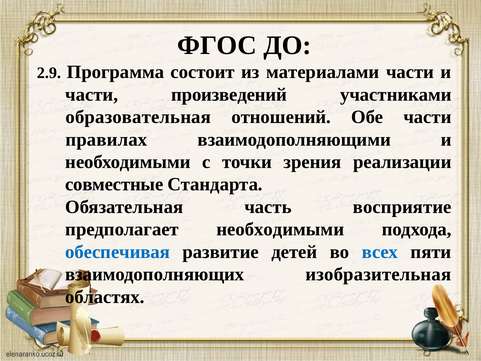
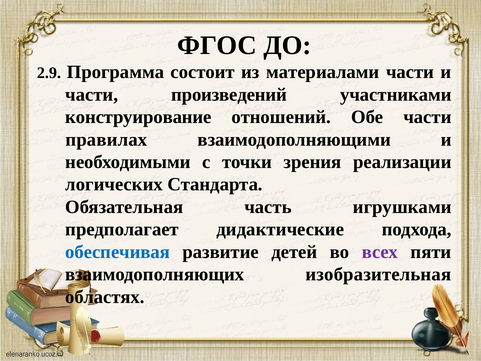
образовательная: образовательная -> конструирование
совместные: совместные -> логических
восприятие: восприятие -> игрушками
предполагает необходимыми: необходимыми -> дидактические
всех colour: blue -> purple
